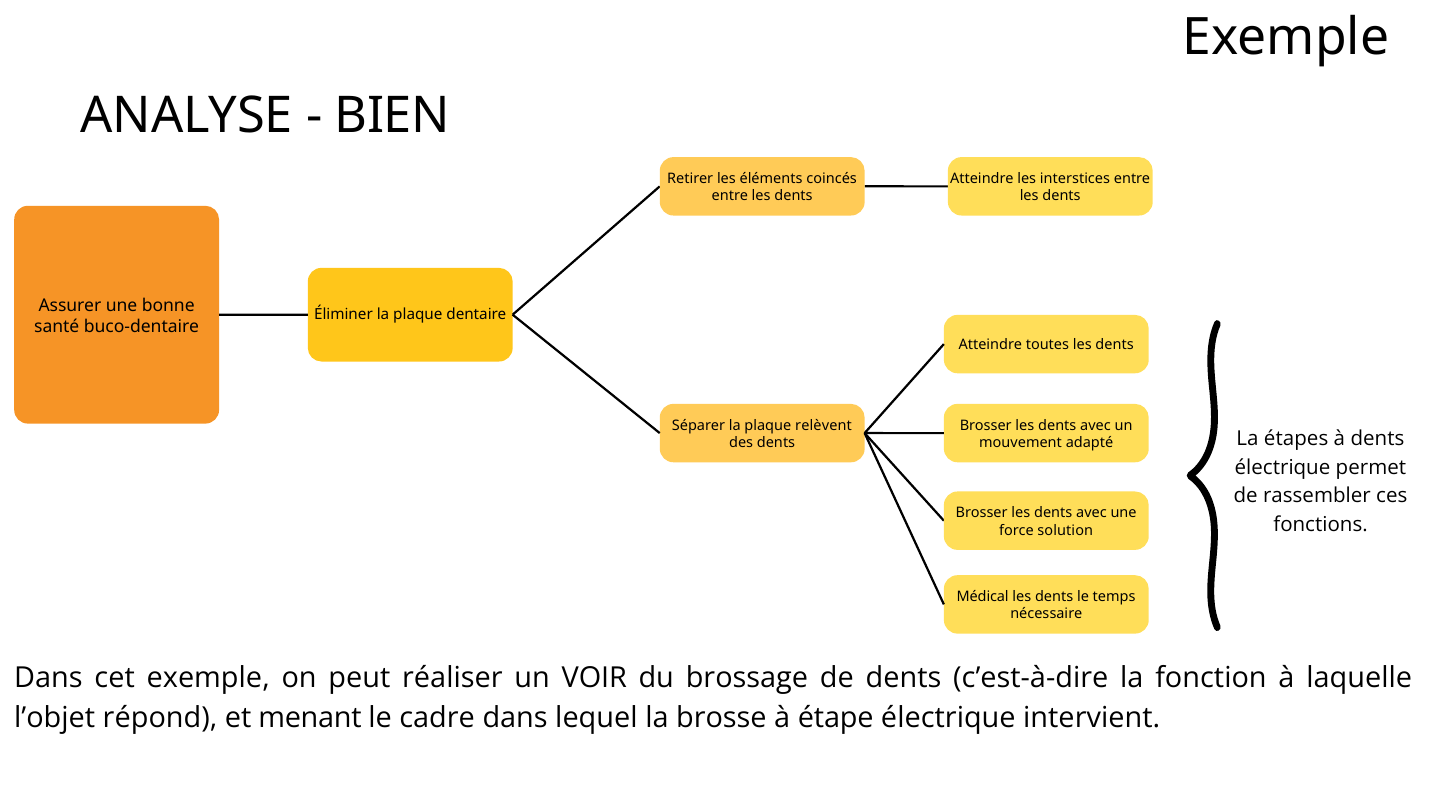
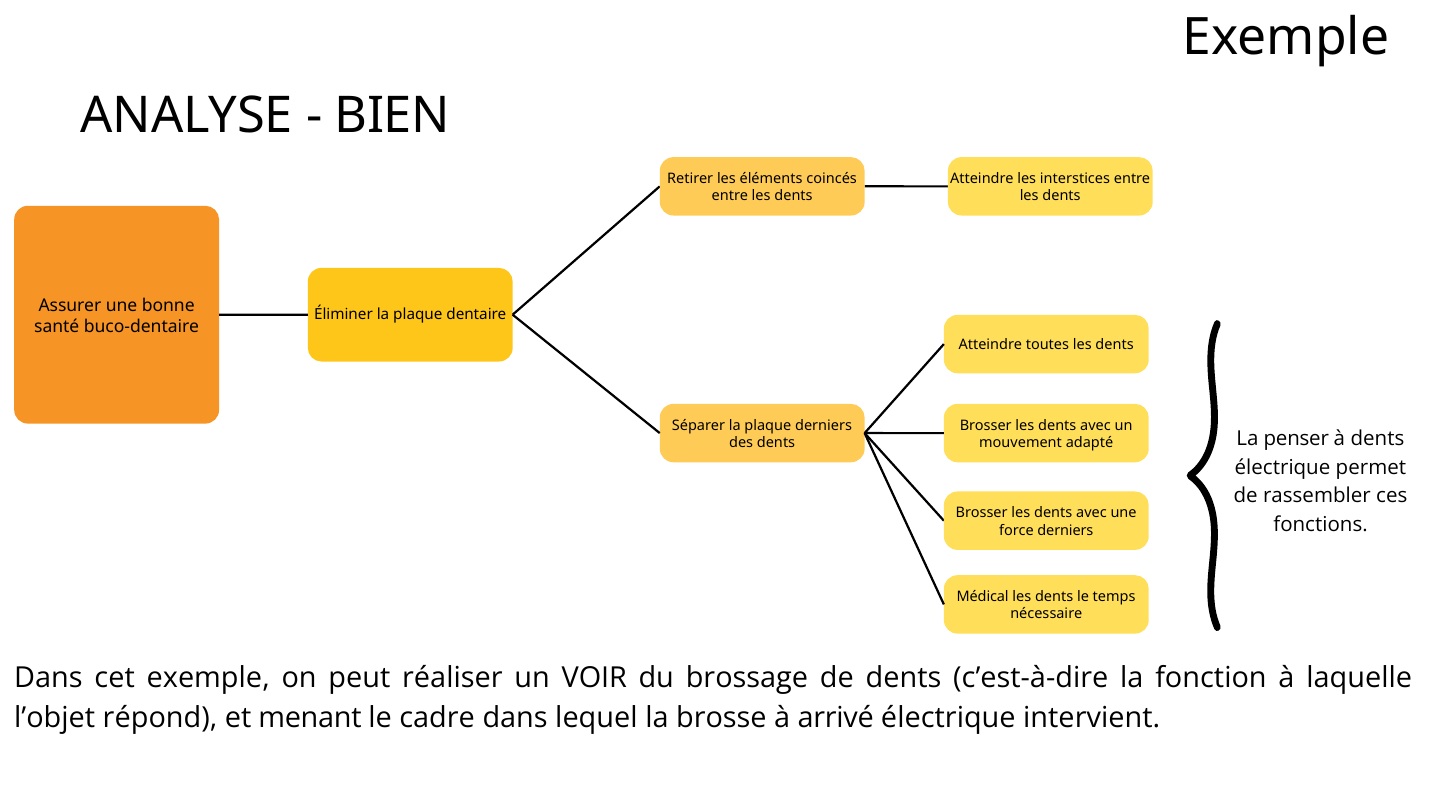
plaque relèvent: relèvent -> derniers
étapes: étapes -> penser
force solution: solution -> derniers
étape: étape -> arrivé
